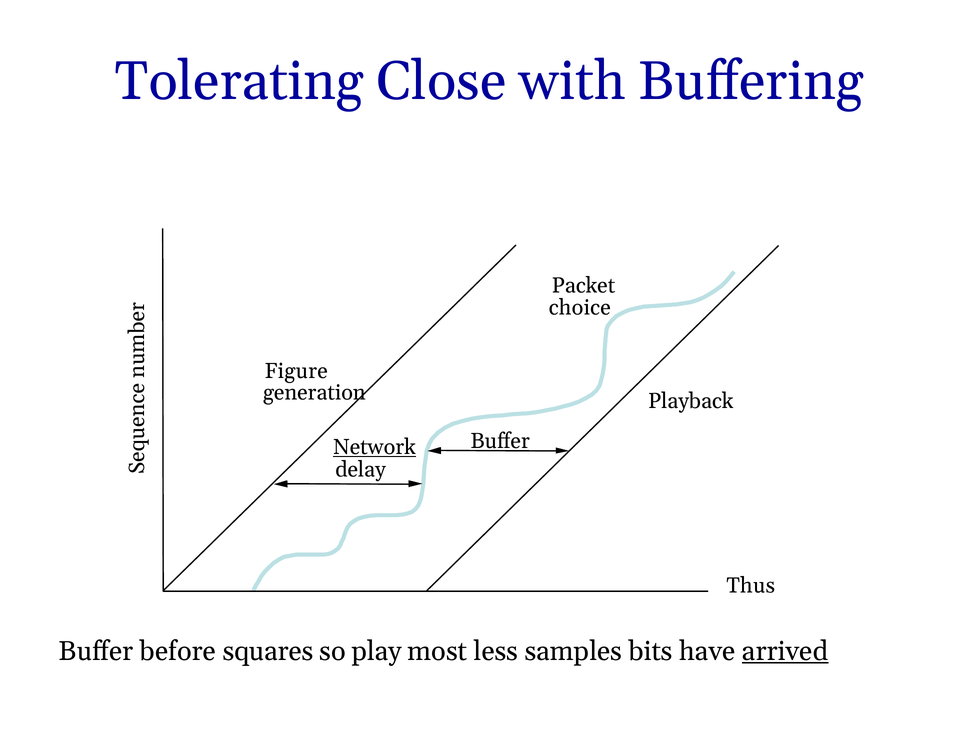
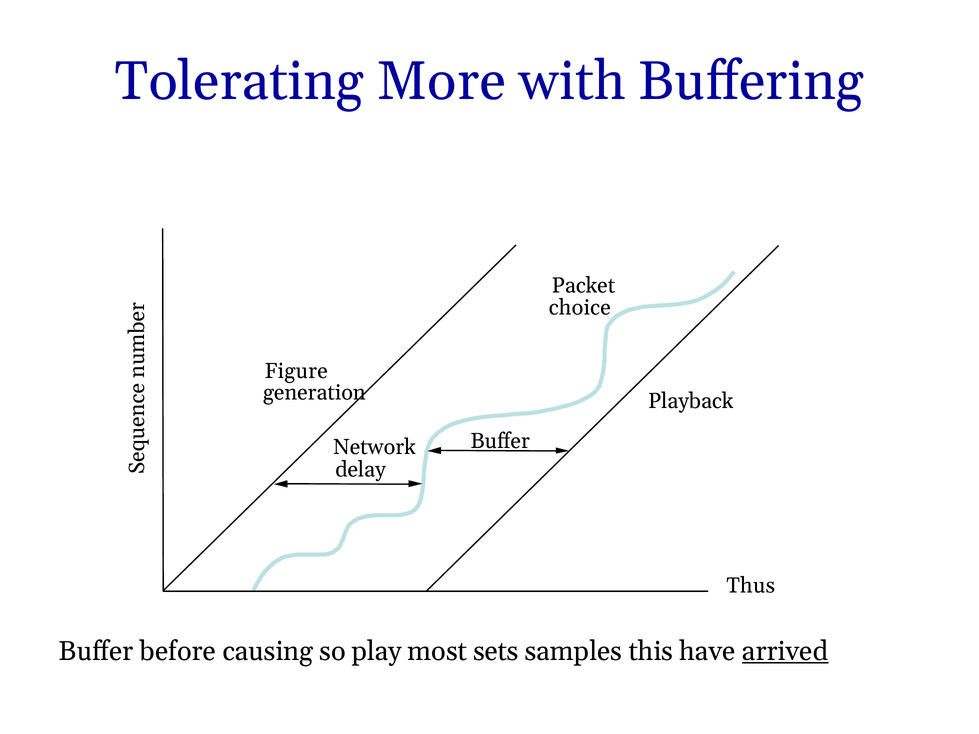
Close: Close -> More
Network underline: present -> none
squares: squares -> causing
less: less -> sets
bits: bits -> this
